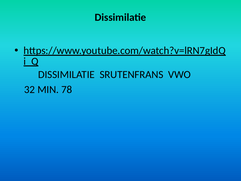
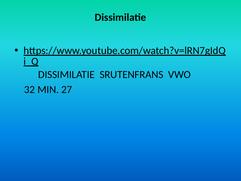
78: 78 -> 27
